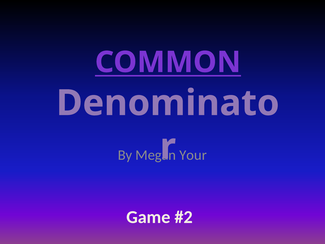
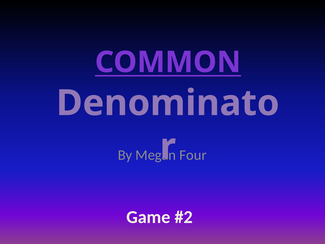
Your: Your -> Four
